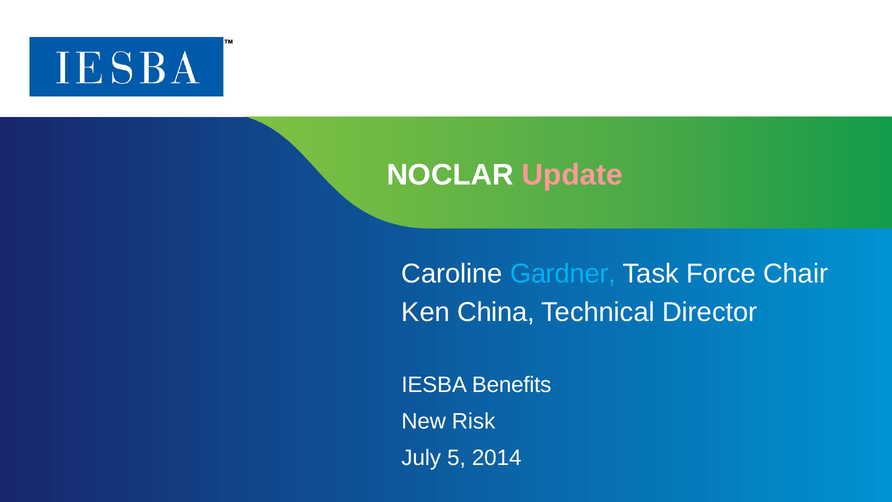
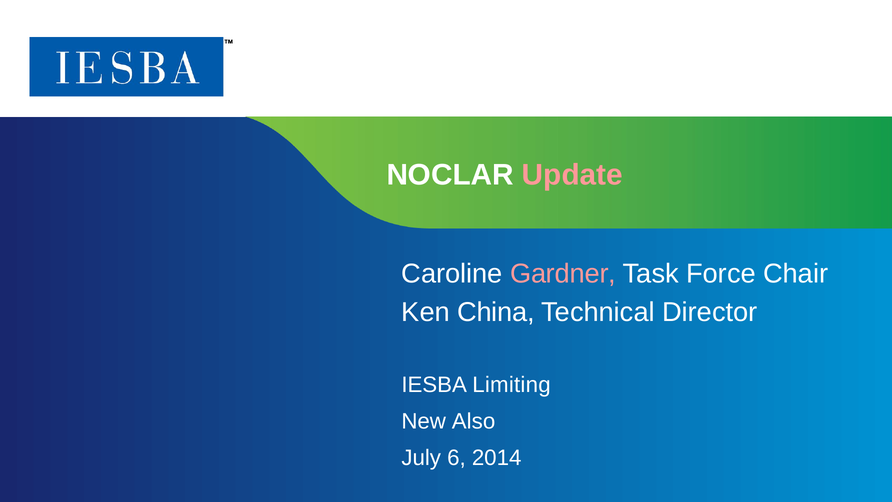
Gardner colour: light blue -> pink
Benefits: Benefits -> Limiting
Risk: Risk -> Also
5: 5 -> 6
